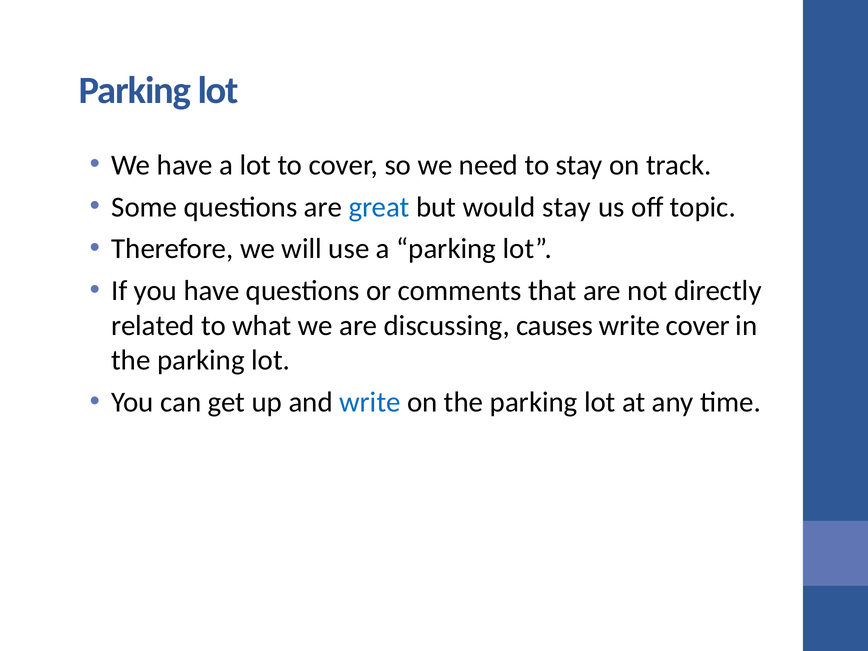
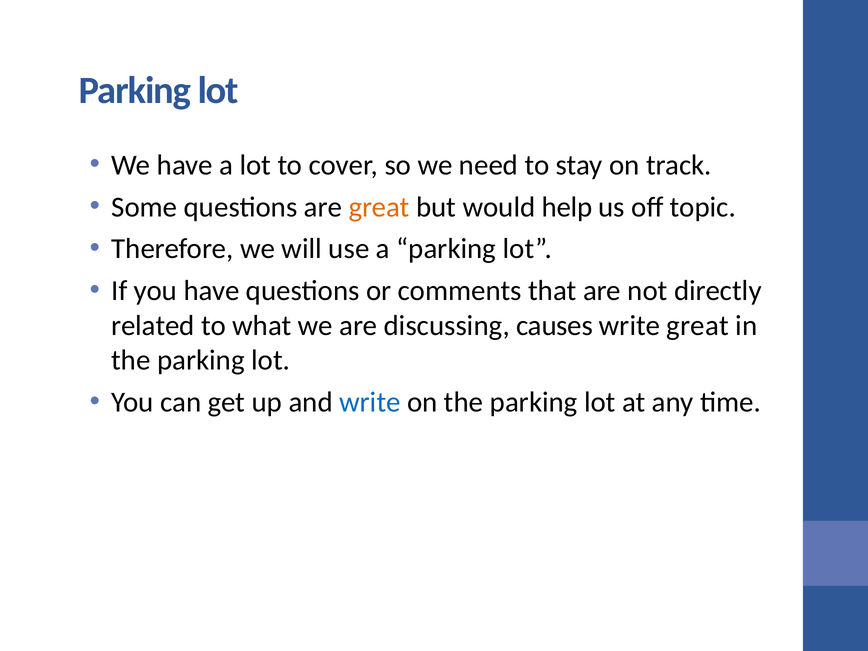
great at (379, 207) colour: blue -> orange
would stay: stay -> help
write cover: cover -> great
